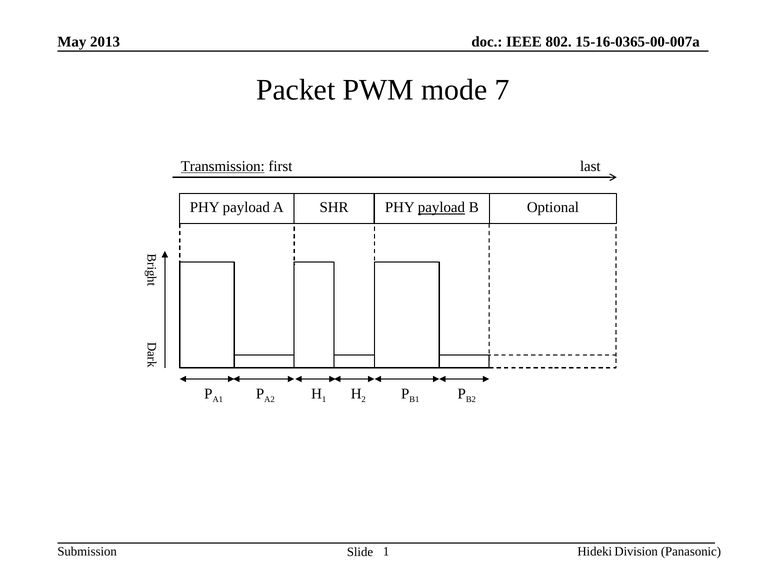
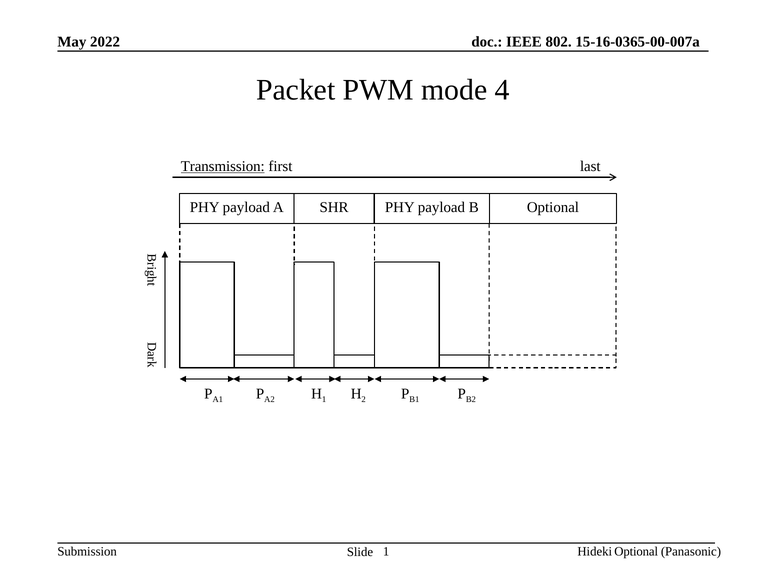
2013: 2013 -> 2022
7: 7 -> 4
payload at (441, 207) underline: present -> none
Hideki Division: Division -> Optional
